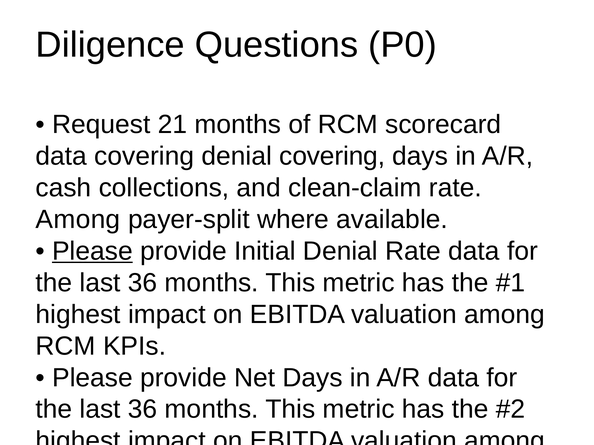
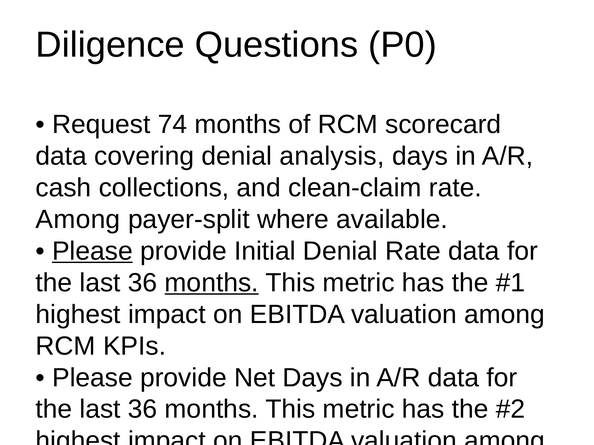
21: 21 -> 74
denial covering: covering -> analysis
months at (212, 283) underline: none -> present
